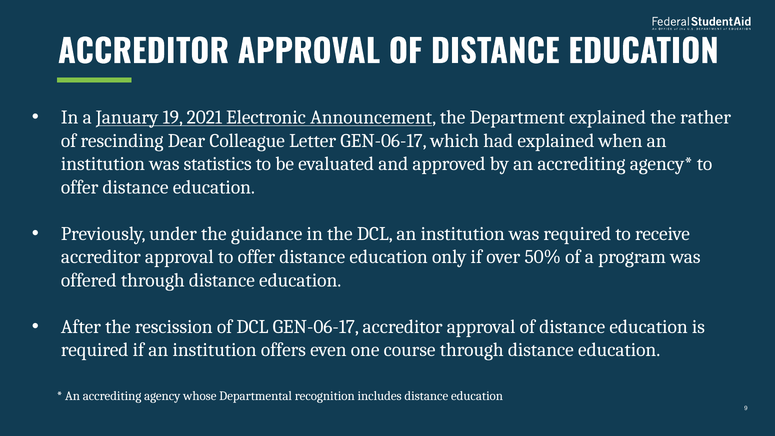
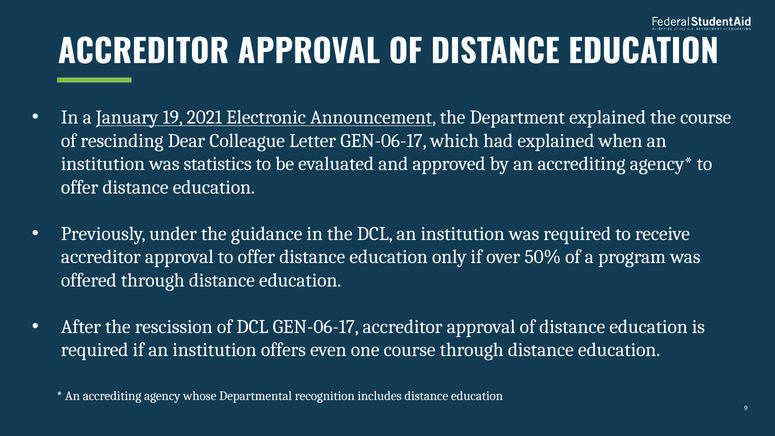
the rather: rather -> course
